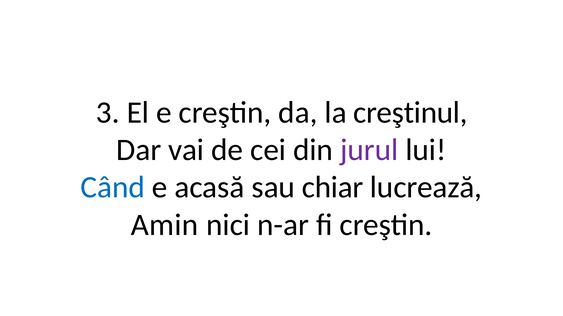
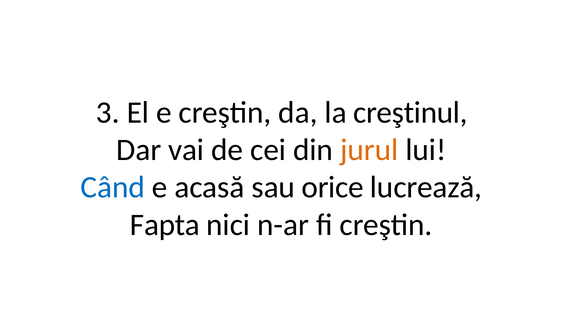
jurul colour: purple -> orange
chiar: chiar -> orice
Amin: Amin -> Fapta
